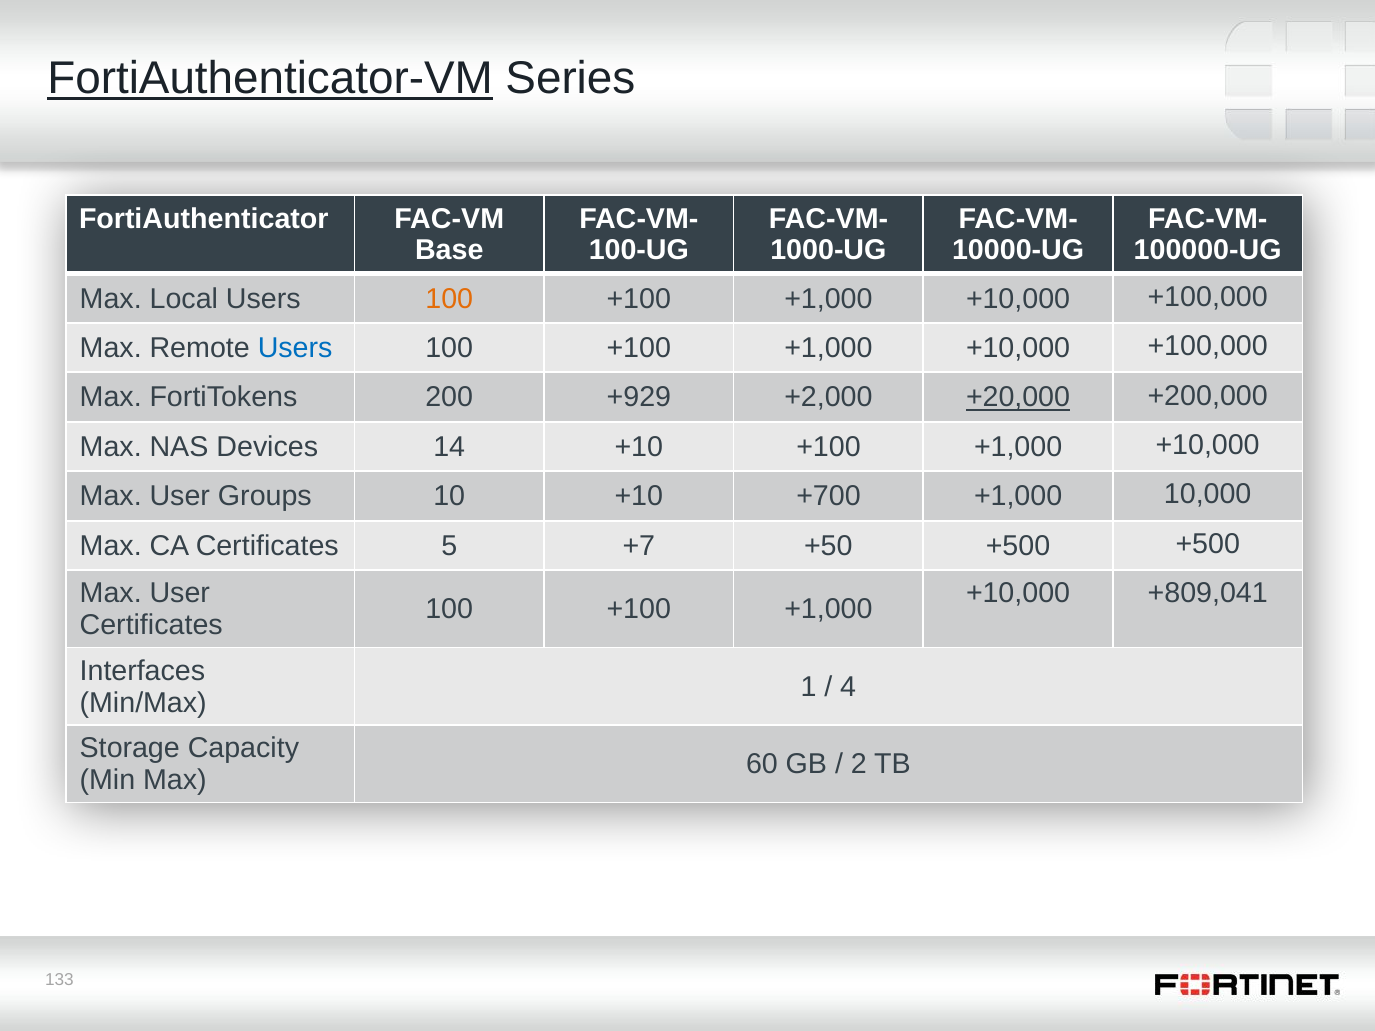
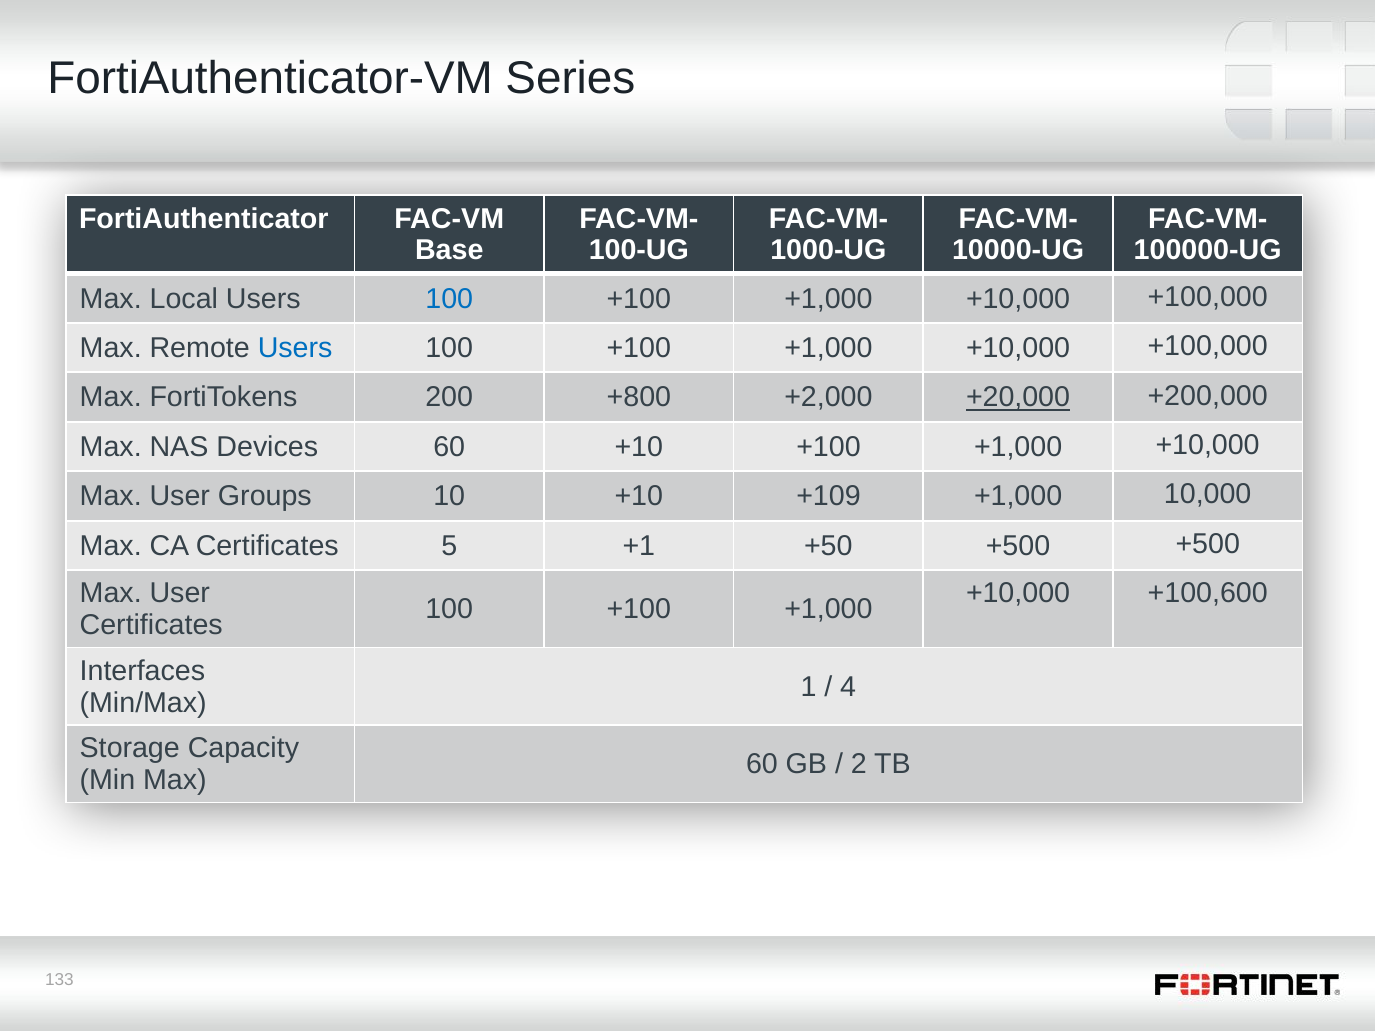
FortiAuthenticator-VM underline: present -> none
100 at (449, 299) colour: orange -> blue
+929: +929 -> +800
Devices 14: 14 -> 60
+700: +700 -> +109
+7: +7 -> +1
+809,041: +809,041 -> +100,600
